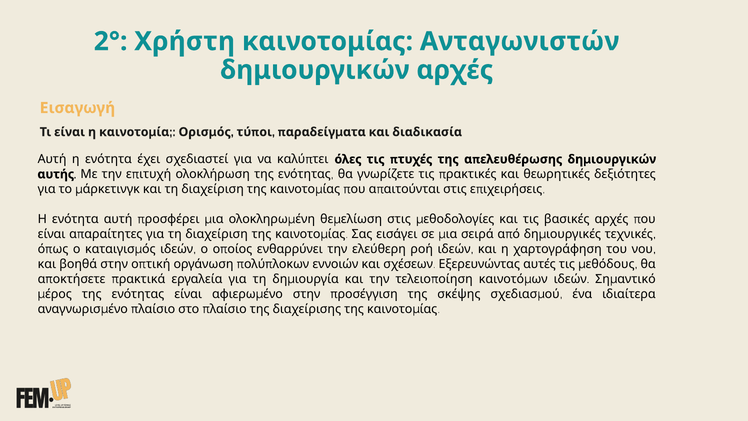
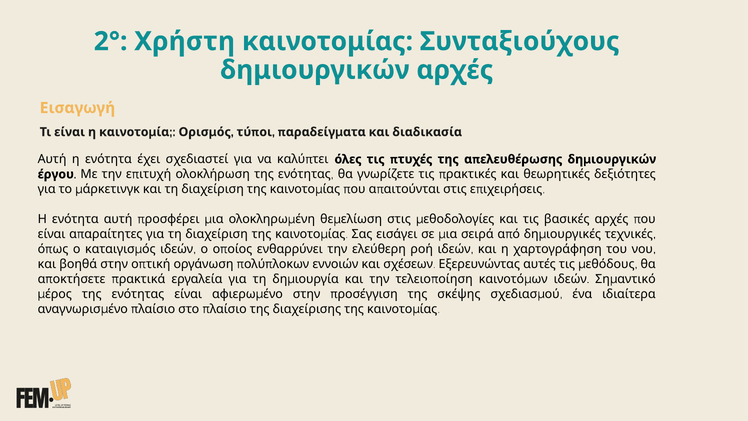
Ανταγωνιστών: Ανταγωνιστών -> Συνταξιούχους
αυτής: αυτής -> έργου
